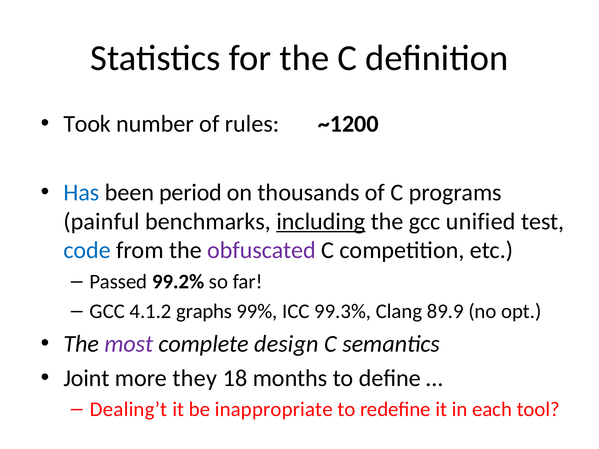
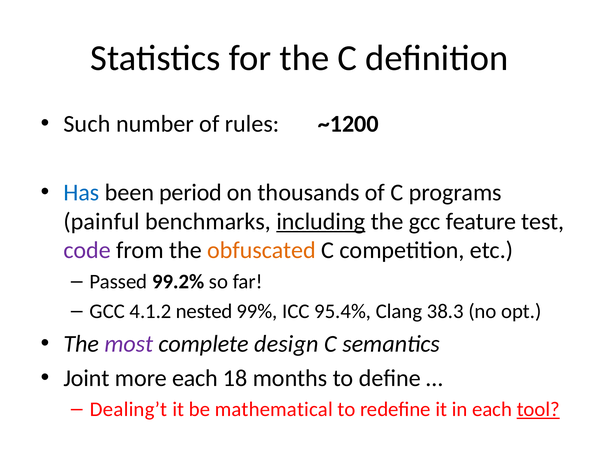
Took: Took -> Such
unified: unified -> feature
code colour: blue -> purple
obfuscated colour: purple -> orange
graphs: graphs -> nested
99.3%: 99.3% -> 95.4%
89.9: 89.9 -> 38.3
more they: they -> each
inappropriate: inappropriate -> mathematical
tool underline: none -> present
